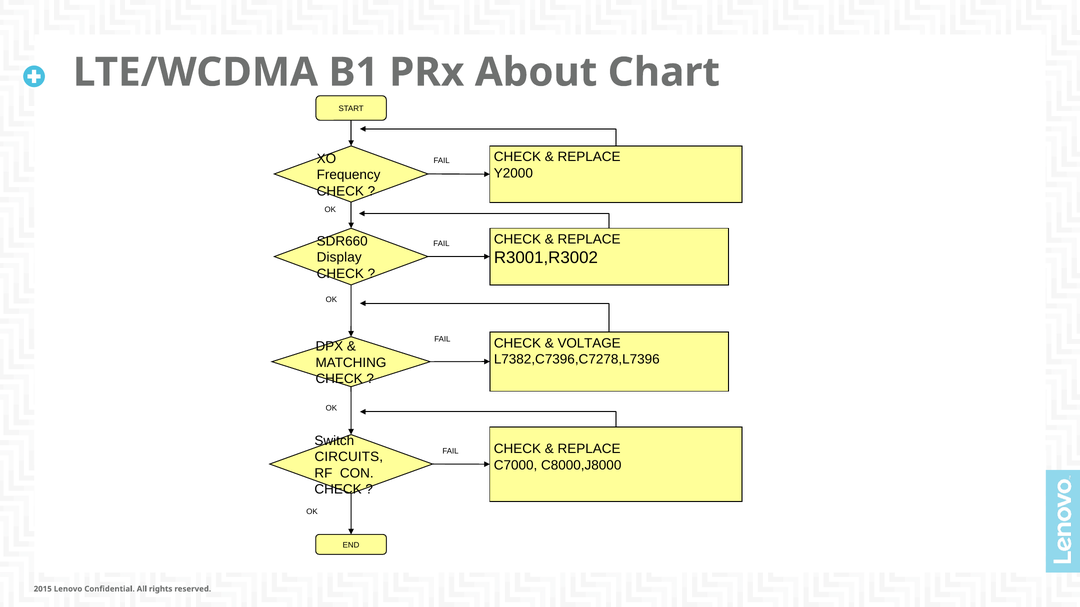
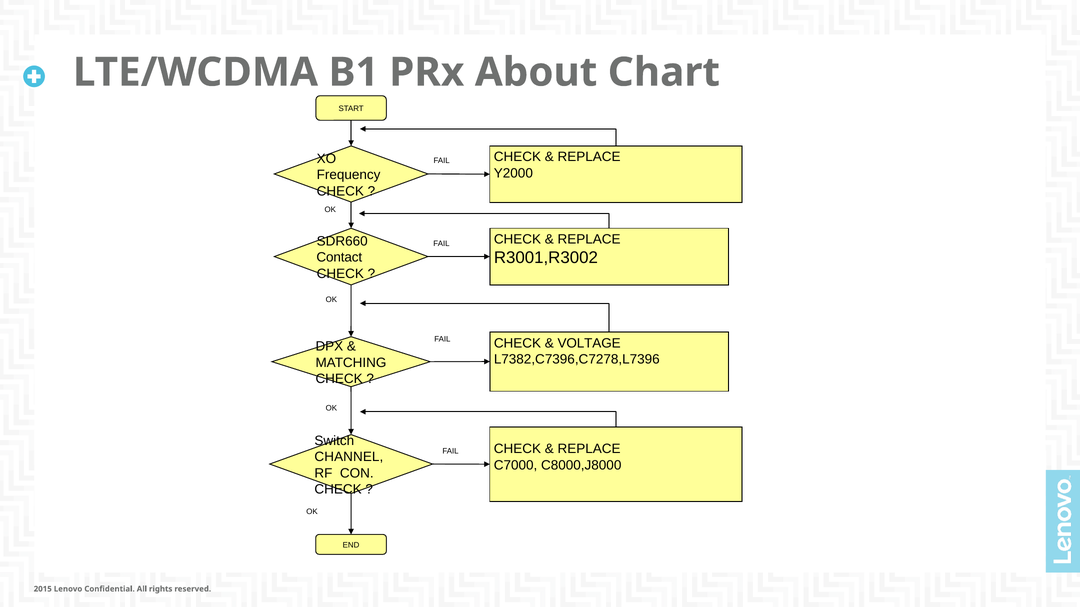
Display: Display -> Contact
CIRCUITS: CIRCUITS -> CHANNEL
